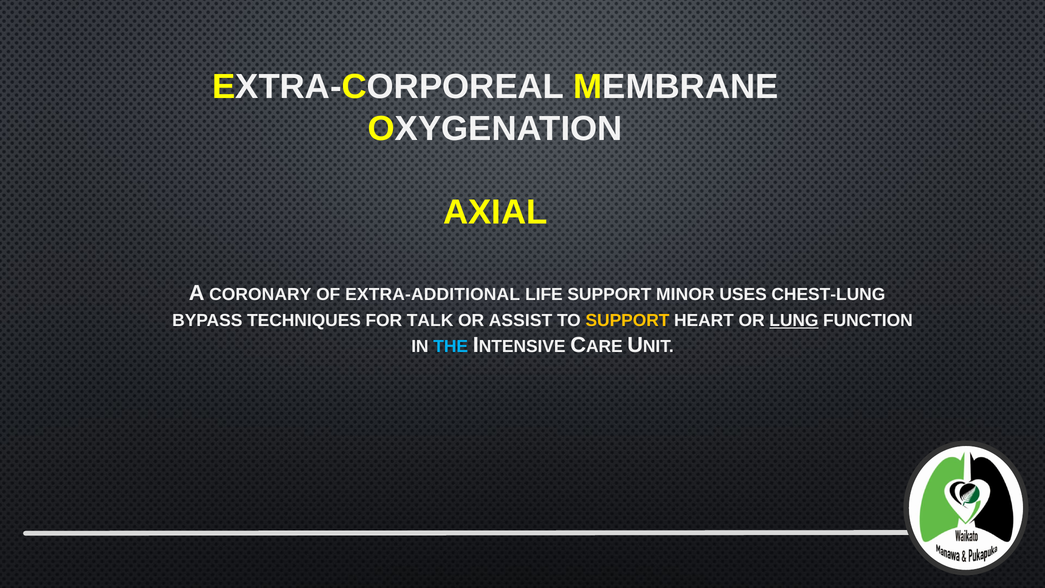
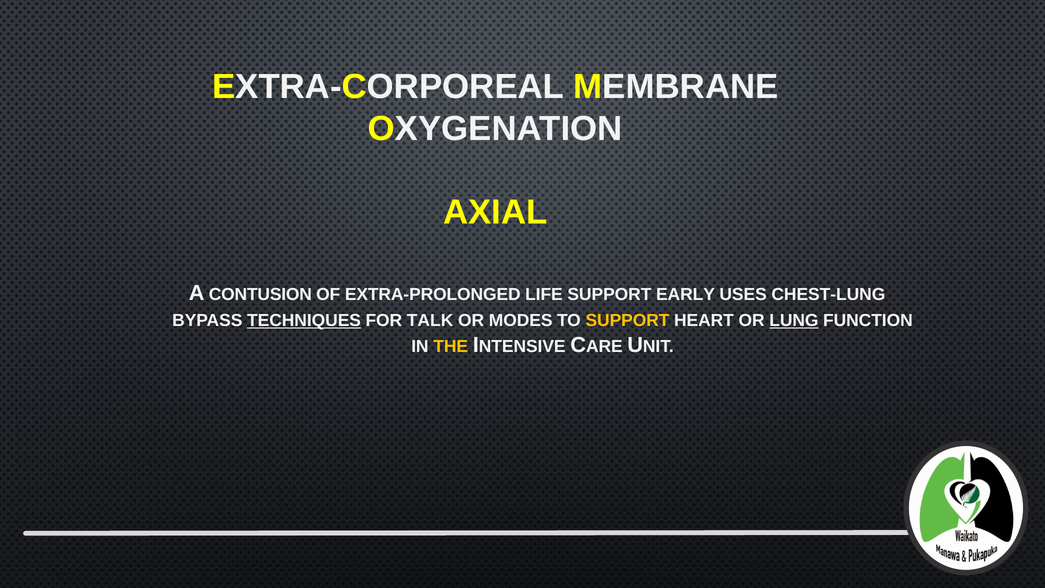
CORONARY: CORONARY -> CONTUSION
EXTRA-ADDITIONAL: EXTRA-ADDITIONAL -> EXTRA-PROLONGED
MINOR: MINOR -> EARLY
TECHNIQUES underline: none -> present
ASSIST: ASSIST -> MODES
THE colour: light blue -> yellow
